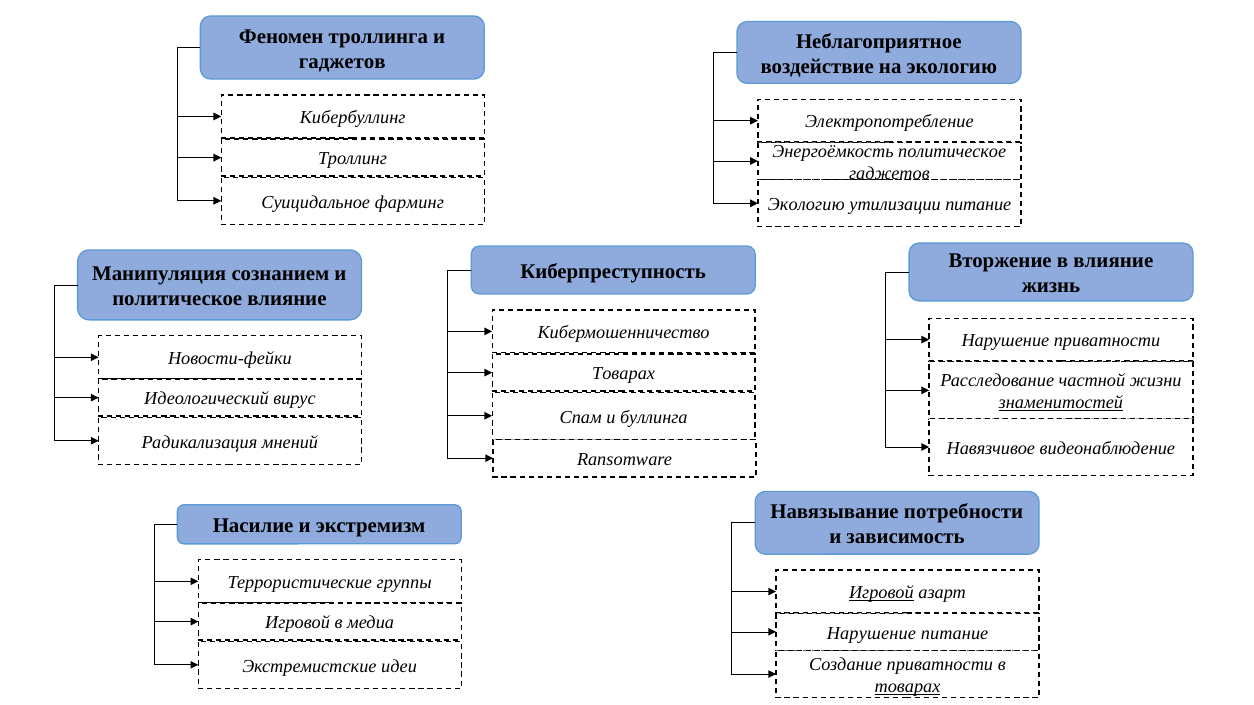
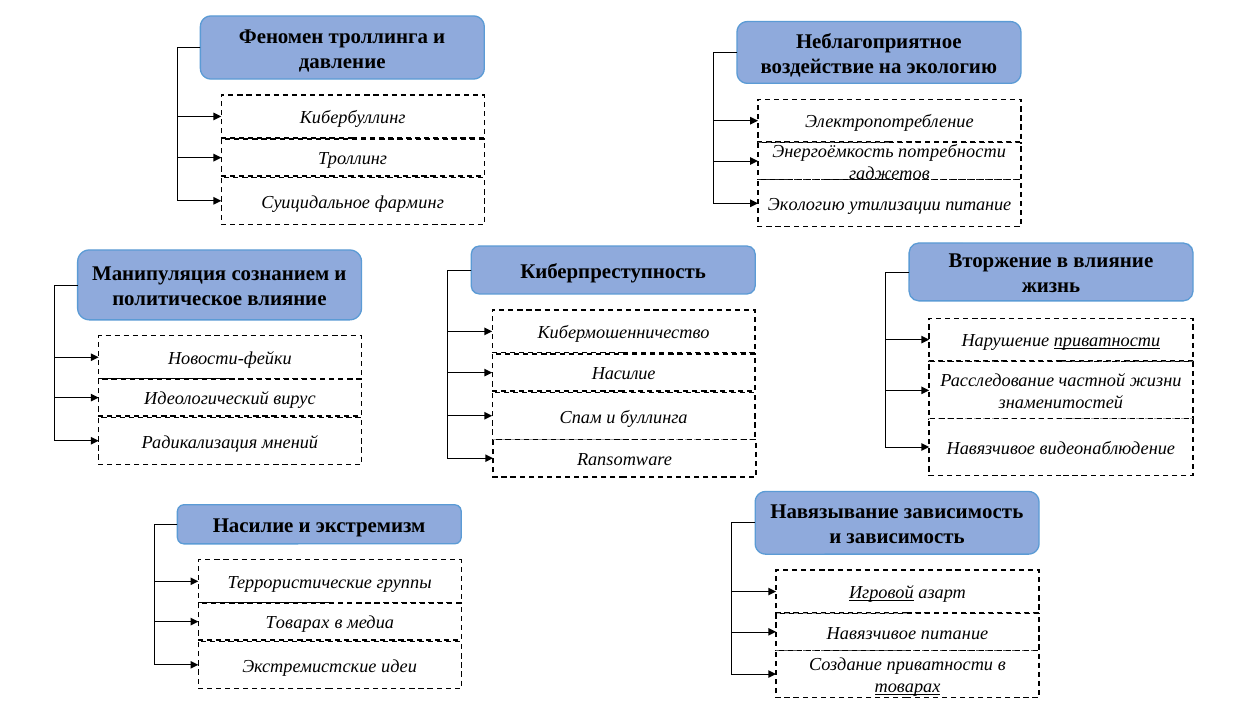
гаджетов at (342, 61): гаджетов -> давление
Энергоёмкость политическое: политическое -> потребности
приватности at (1107, 341) underline: none -> present
Товарах at (624, 374): Товарах -> Насилие
знаменитостей underline: present -> none
Навязывание потребности: потребности -> зависимость
Игровой at (298, 623): Игровой -> Товарах
Нарушение at (871, 633): Нарушение -> Навязчивое
